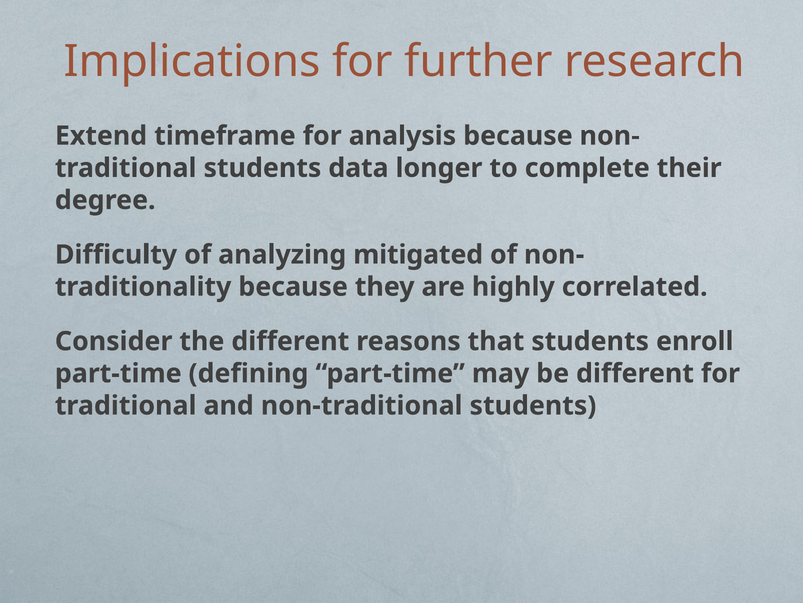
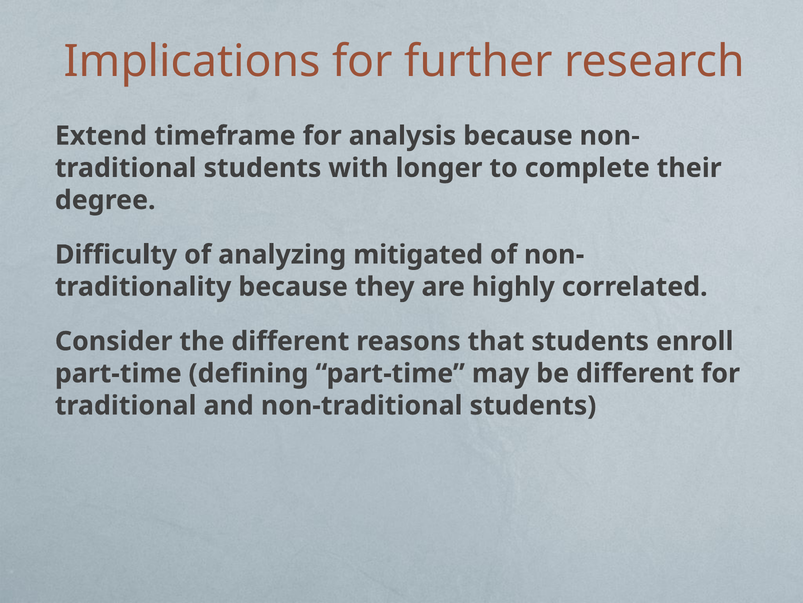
data: data -> with
